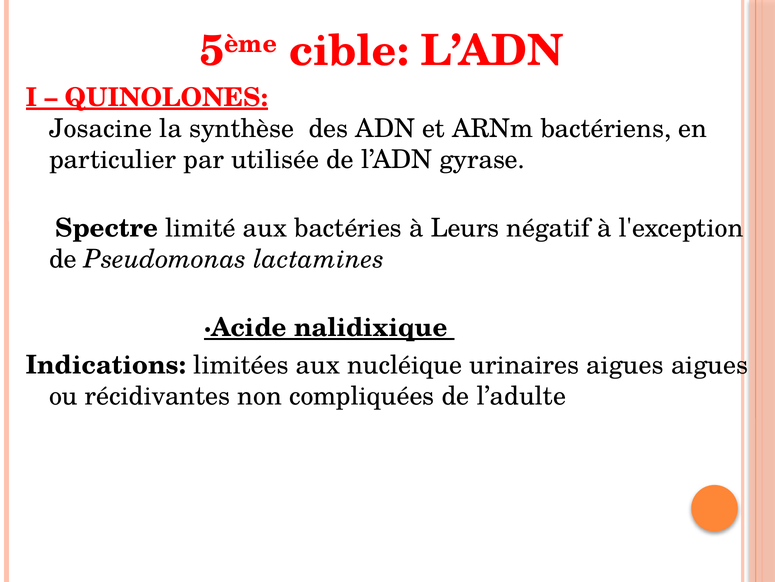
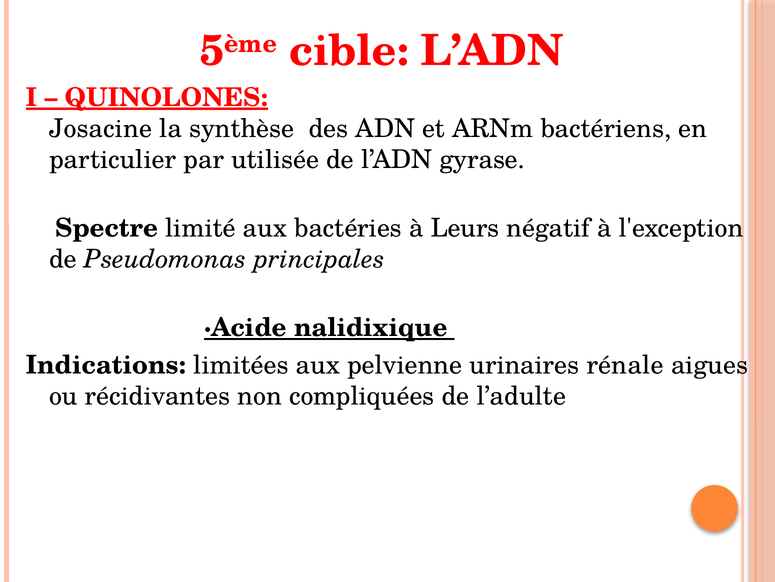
lactamines: lactamines -> principales
nucléique: nucléique -> pelvienne
urinaires aigues: aigues -> rénale
